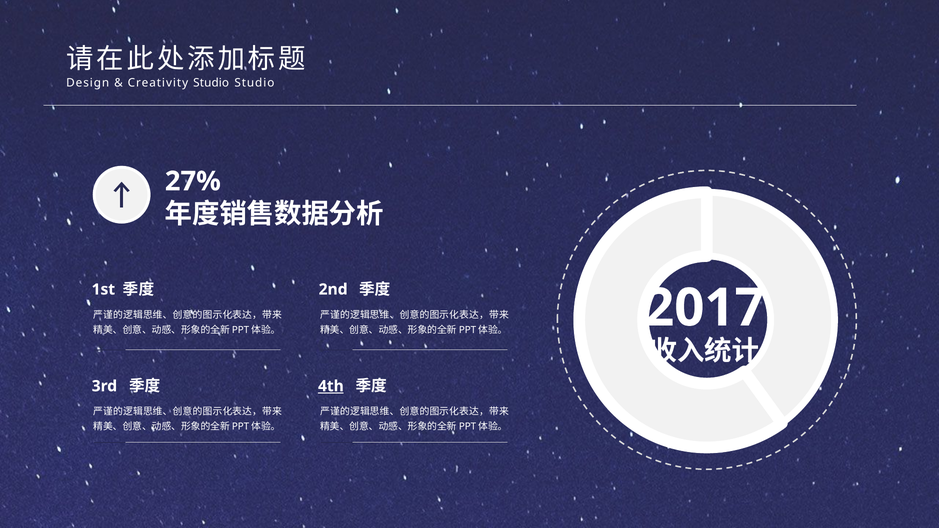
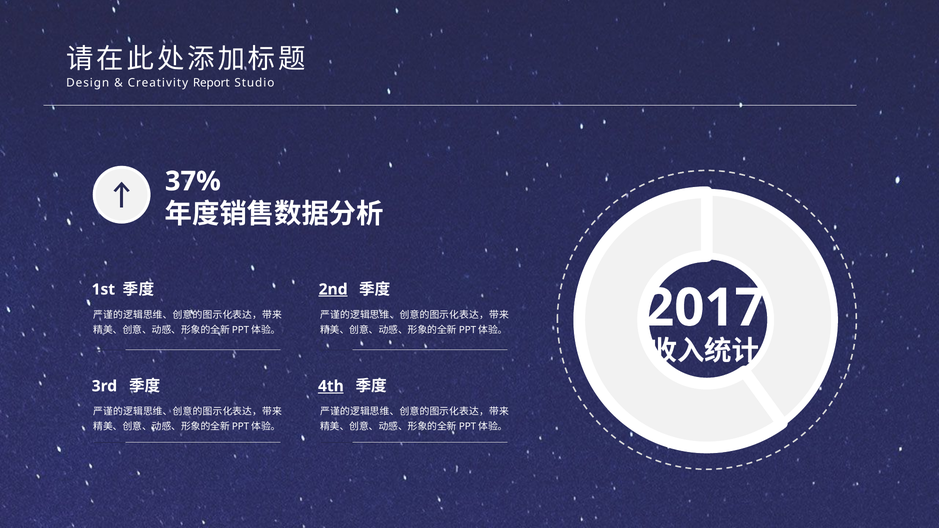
Creativity Studio: Studio -> Report
27%: 27% -> 37%
2nd underline: none -> present
